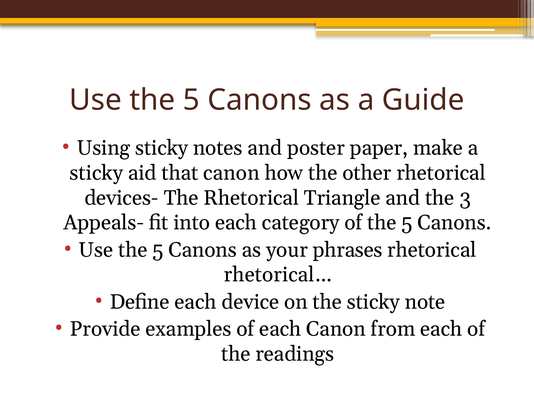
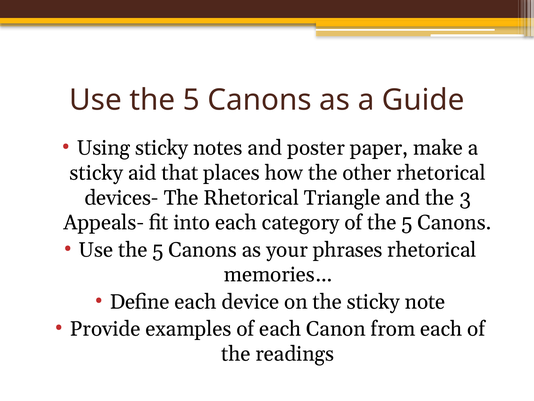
that canon: canon -> places
rhetorical…: rhetorical… -> memories…
